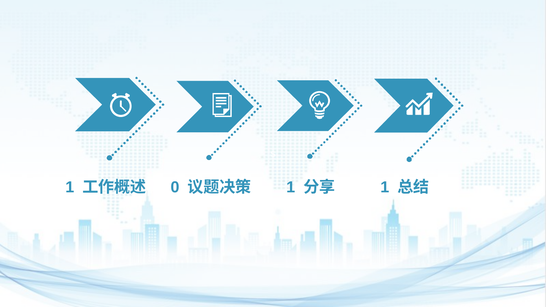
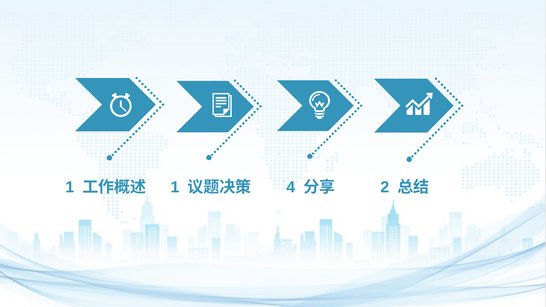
0 at (175, 187): 0 -> 1
1 at (291, 187): 1 -> 4
1 at (385, 187): 1 -> 2
